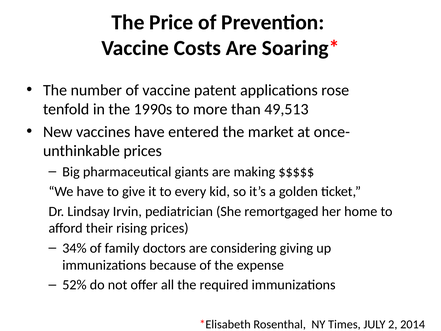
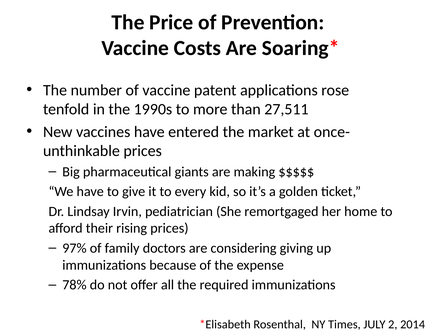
49,513: 49,513 -> 27,511
34%: 34% -> 97%
52%: 52% -> 78%
